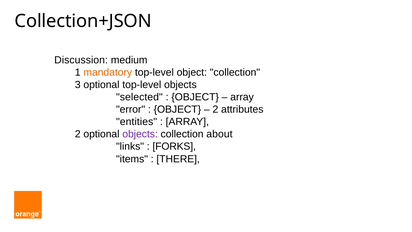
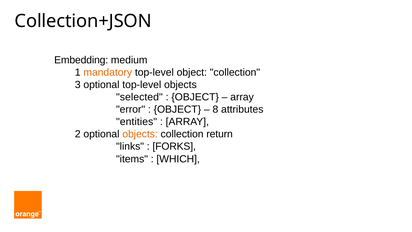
Discussion: Discussion -> Embedding
2 at (215, 109): 2 -> 8
objects at (140, 134) colour: purple -> orange
about: about -> return
THERE: THERE -> WHICH
